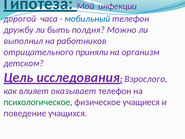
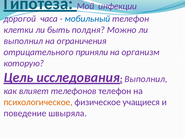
дружбу: дружбу -> клетки
работников: работников -> ограничения
детском: детском -> которую
Взрослого at (146, 79): Взрослого -> Выполнил
оказывает: оказывает -> телефонов
психологическое colour: green -> orange
учащихся: учащихся -> швыряла
